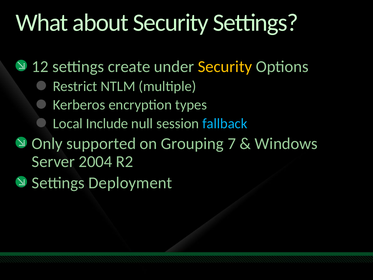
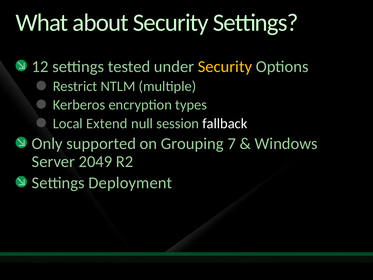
create: create -> tested
Include: Include -> Extend
fallback colour: light blue -> white
2004: 2004 -> 2049
